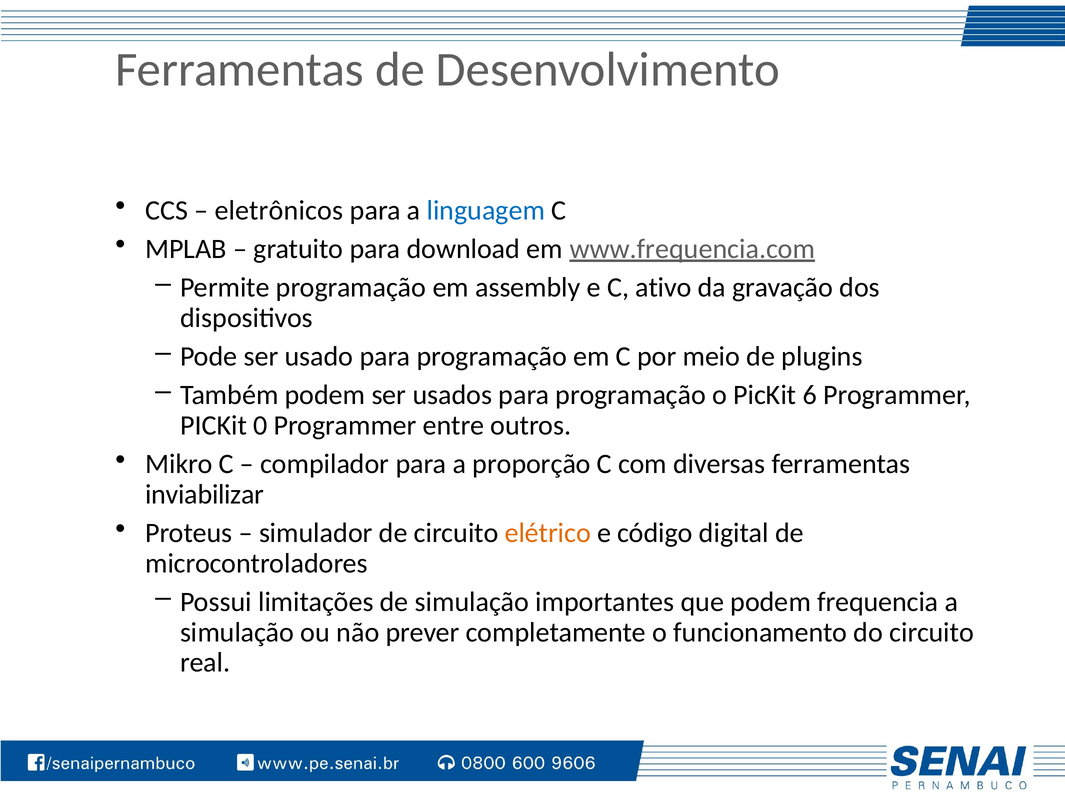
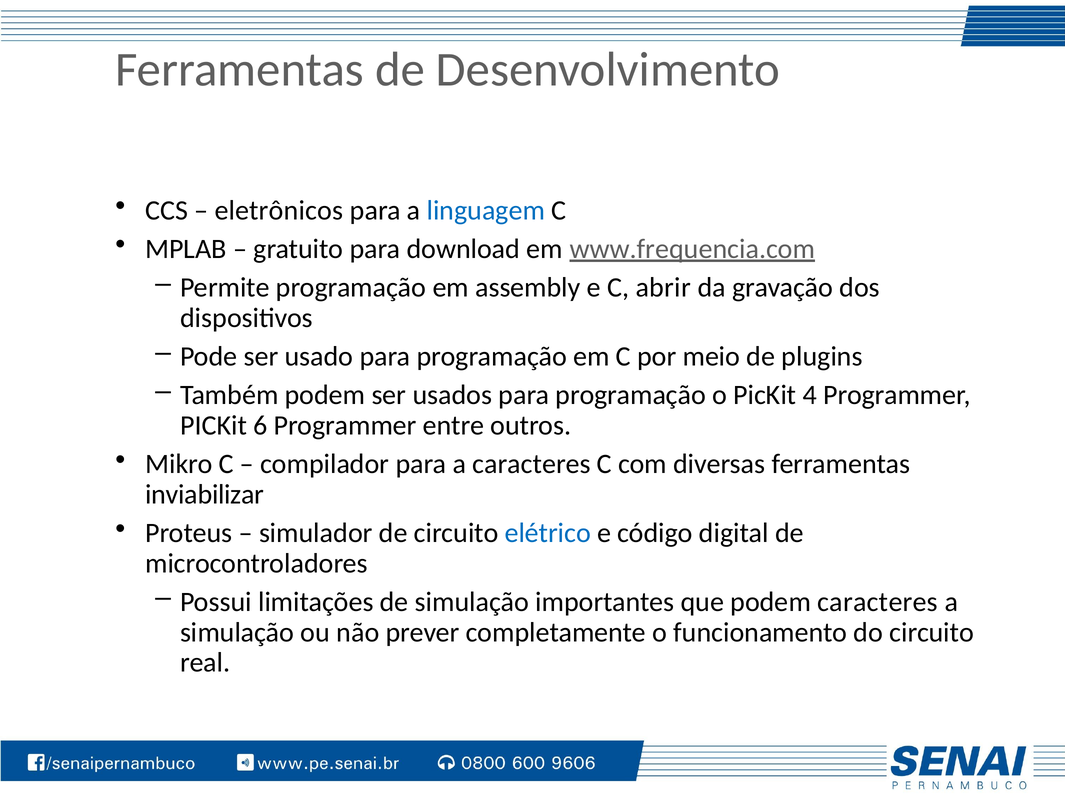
ativo: ativo -> abrir
6: 6 -> 4
0: 0 -> 6
a proporção: proporção -> caracteres
elétrico colour: orange -> blue
podem frequencia: frequencia -> caracteres
